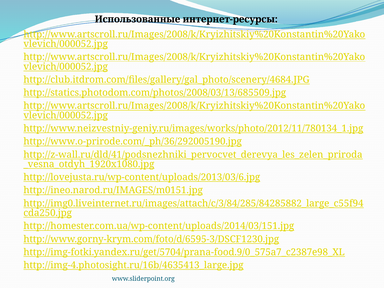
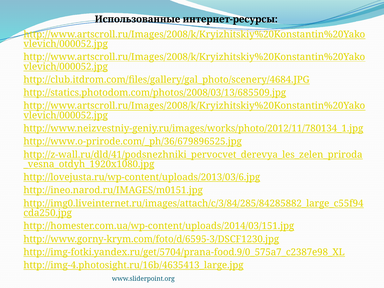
http://www.o-prirode.com/_ph/36/292005190.jpg: http://www.o-prirode.com/_ph/36/292005190.jpg -> http://www.o-prirode.com/_ph/36/679896525.jpg
